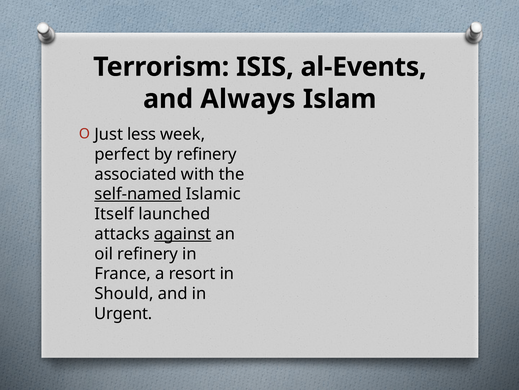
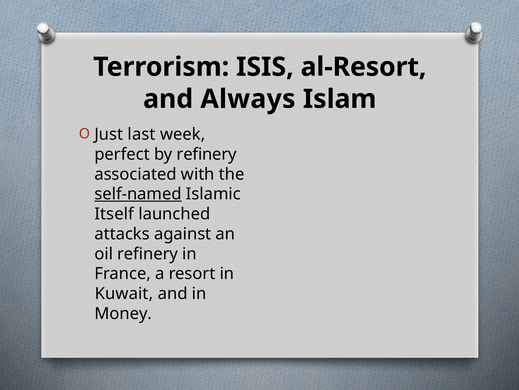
al-Events: al-Events -> al-Resort
less: less -> last
against underline: present -> none
Should: Should -> Kuwait
Urgent: Urgent -> Money
